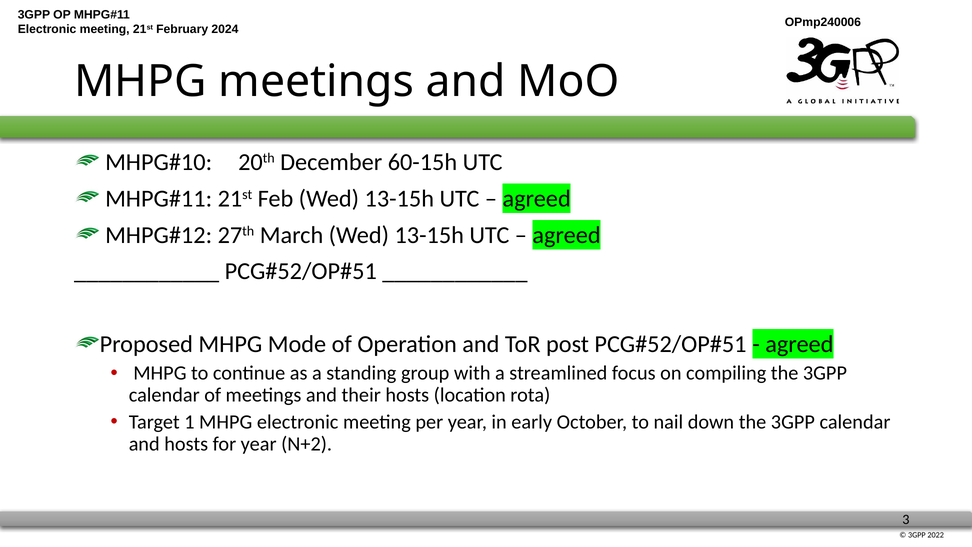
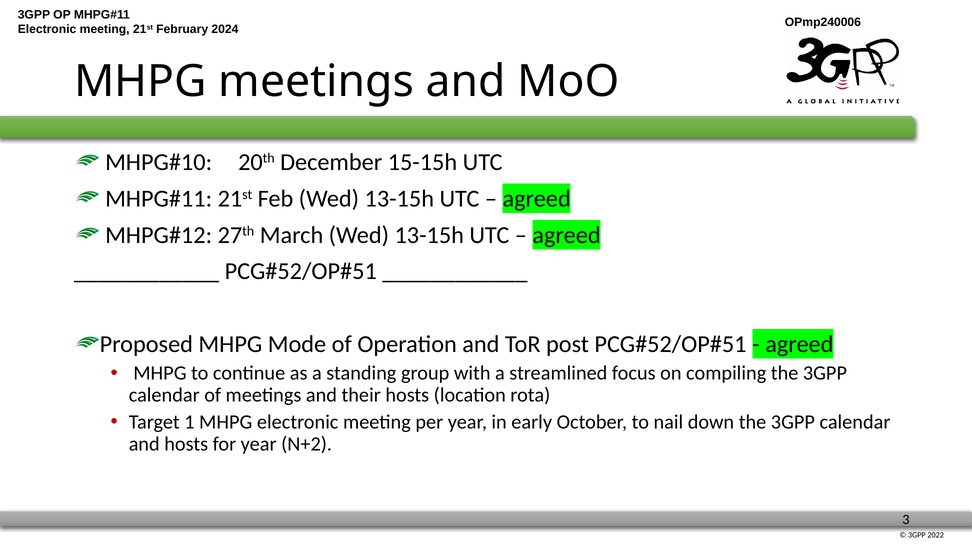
60-15h: 60-15h -> 15-15h
